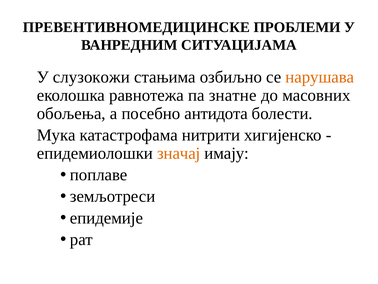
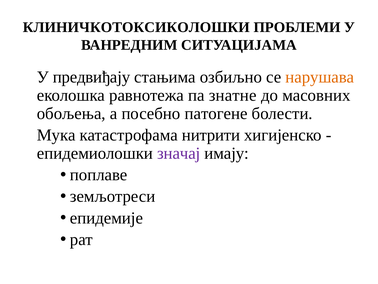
ПРЕВЕНТИВНОМЕДИЦИНСКЕ: ПРЕВЕНТИВНОМЕДИЦИНСКЕ -> КЛИНИЧКОТОКСИКОЛОШКИ
слузокожи: слузокожи -> предвиђају
антидота: антидота -> патогене
значај colour: orange -> purple
